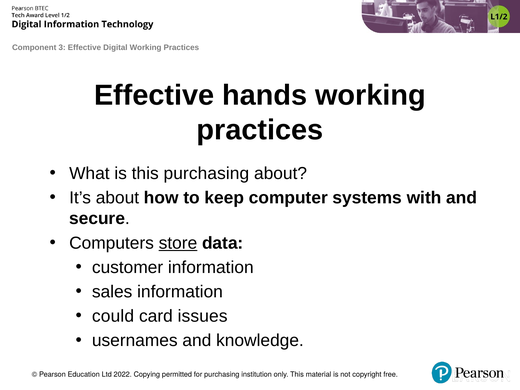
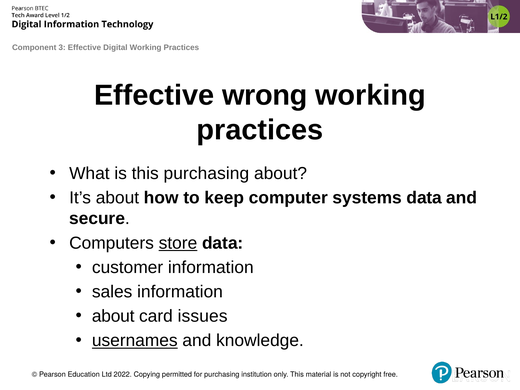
hands: hands -> wrong
systems with: with -> data
could at (113, 316): could -> about
usernames underline: none -> present
